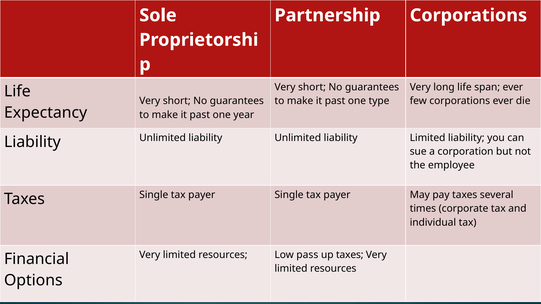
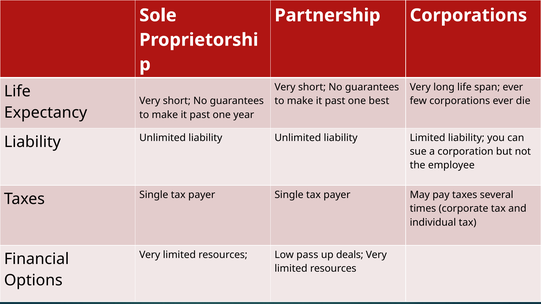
type: type -> best
up taxes: taxes -> deals
